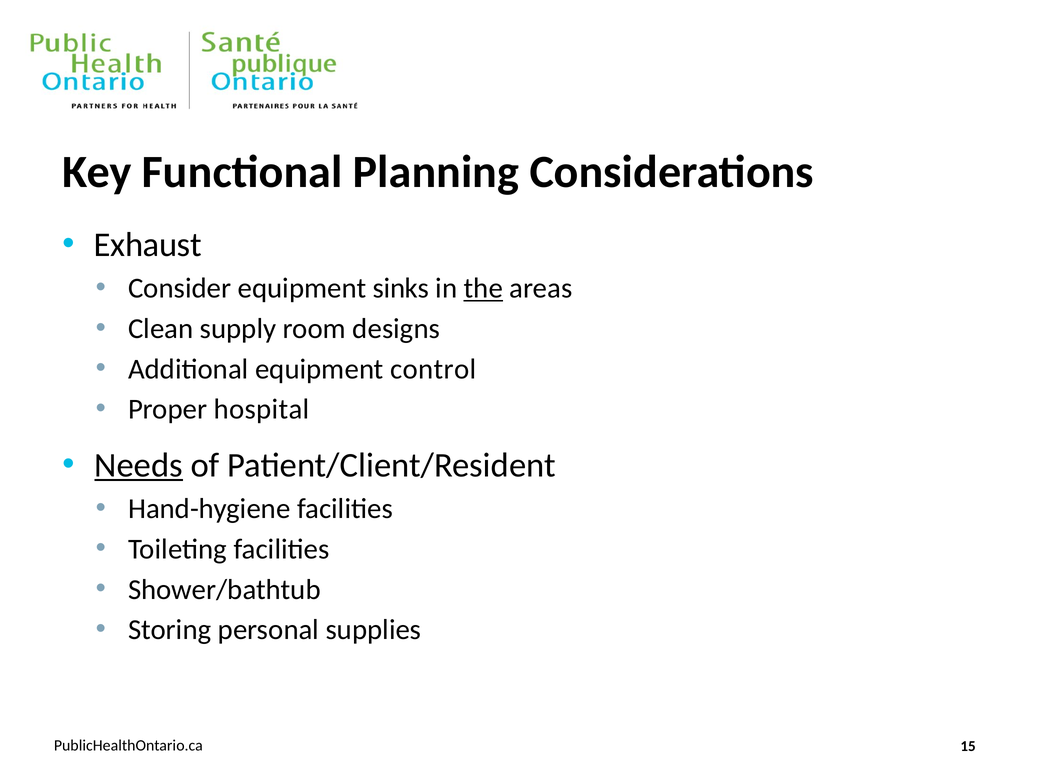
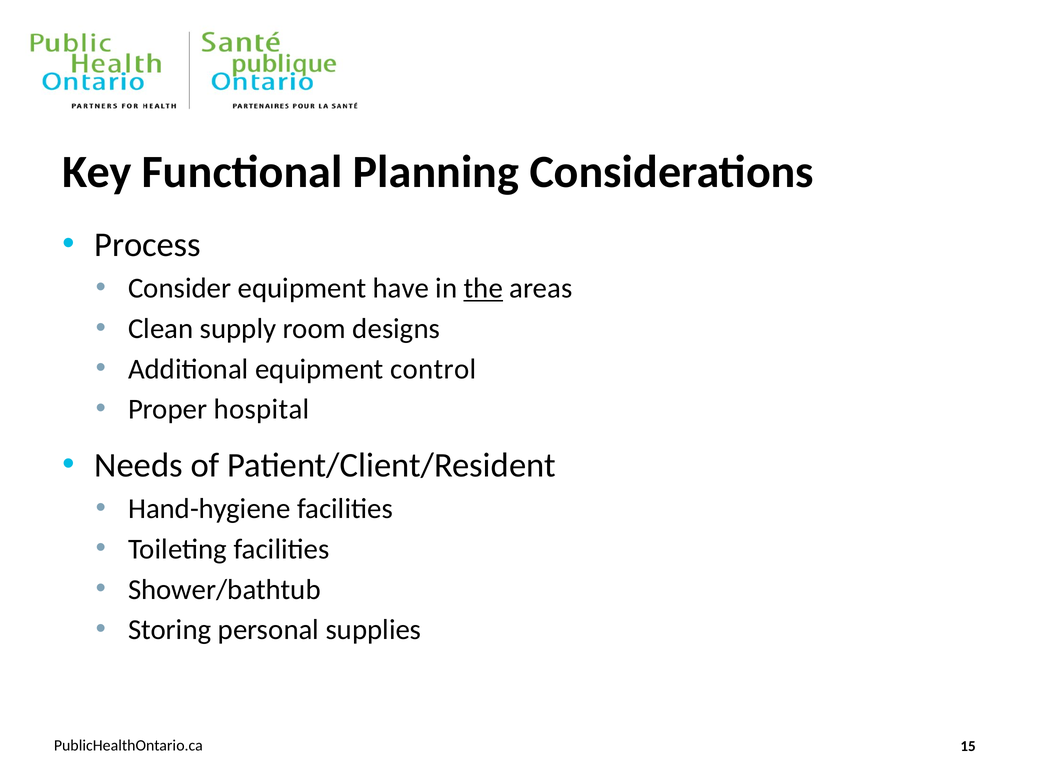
Exhaust: Exhaust -> Process
sinks: sinks -> have
Needs underline: present -> none
